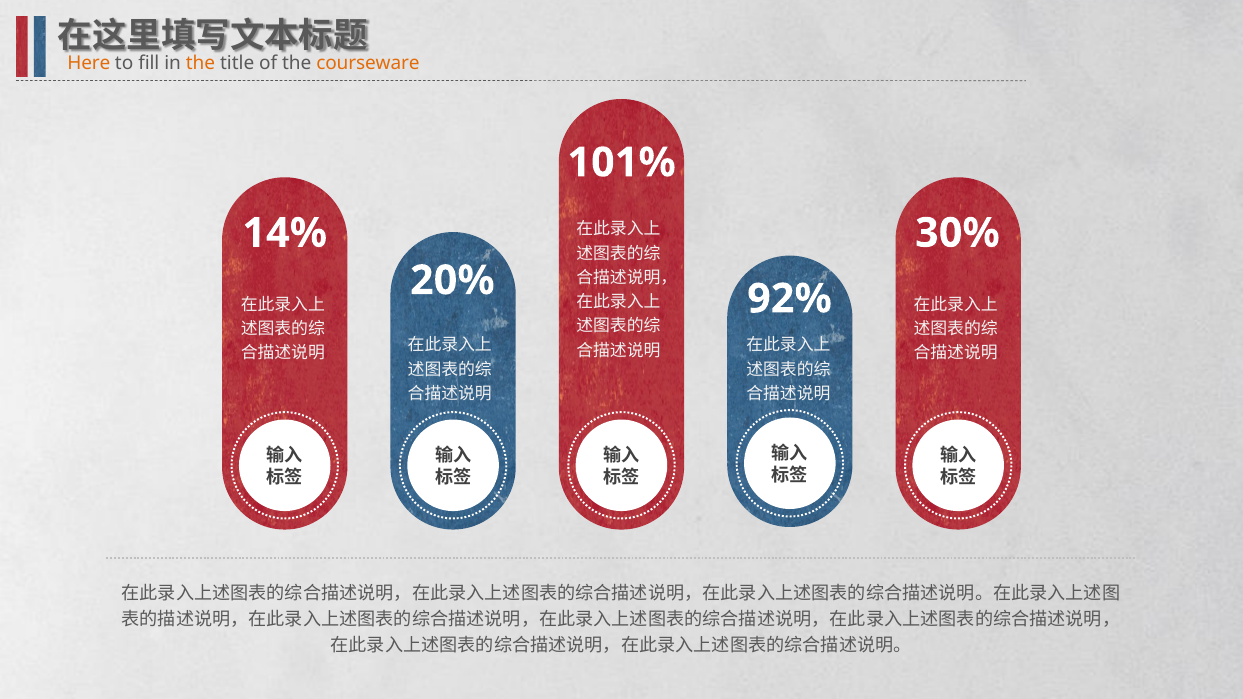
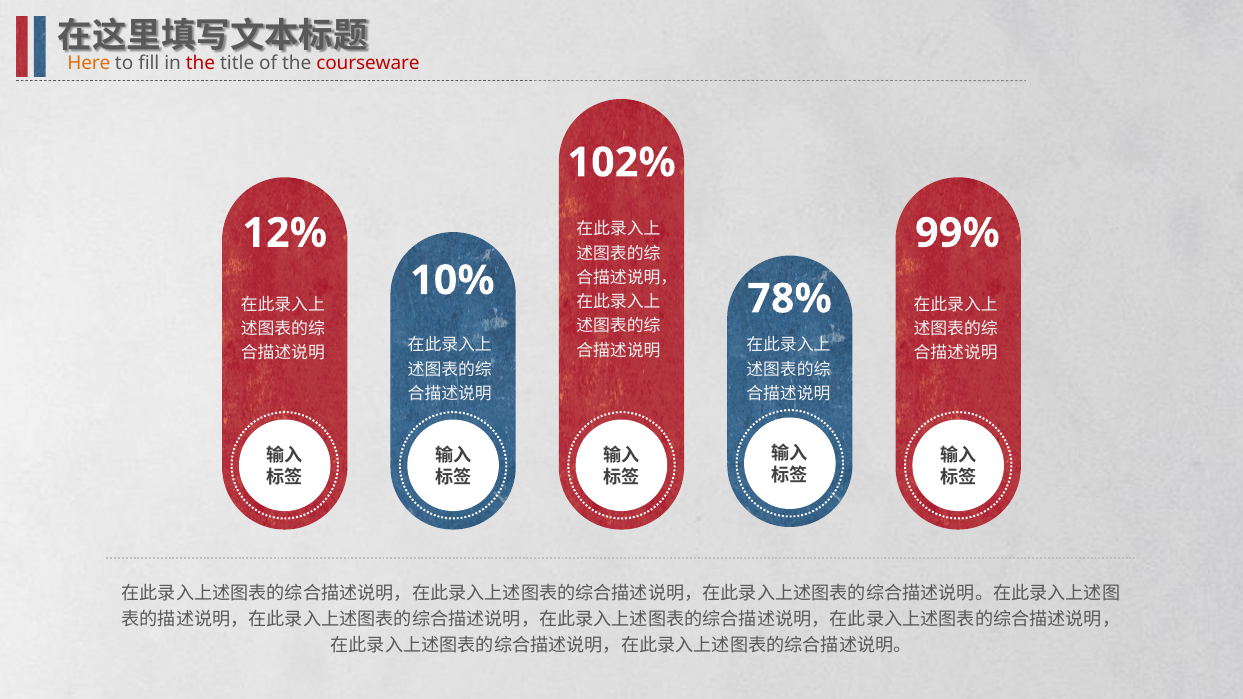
the at (200, 63) colour: orange -> red
courseware colour: orange -> red
101%: 101% -> 102%
14%: 14% -> 12%
30%: 30% -> 99%
20%: 20% -> 10%
92%: 92% -> 78%
